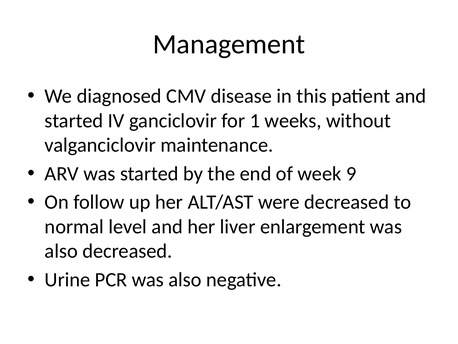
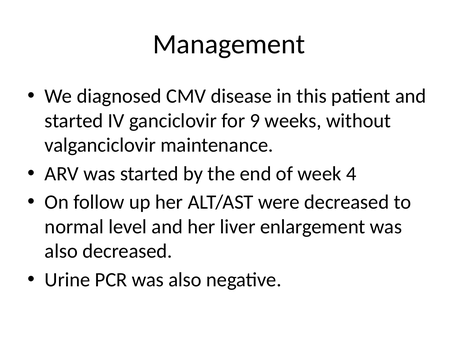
1: 1 -> 9
9: 9 -> 4
